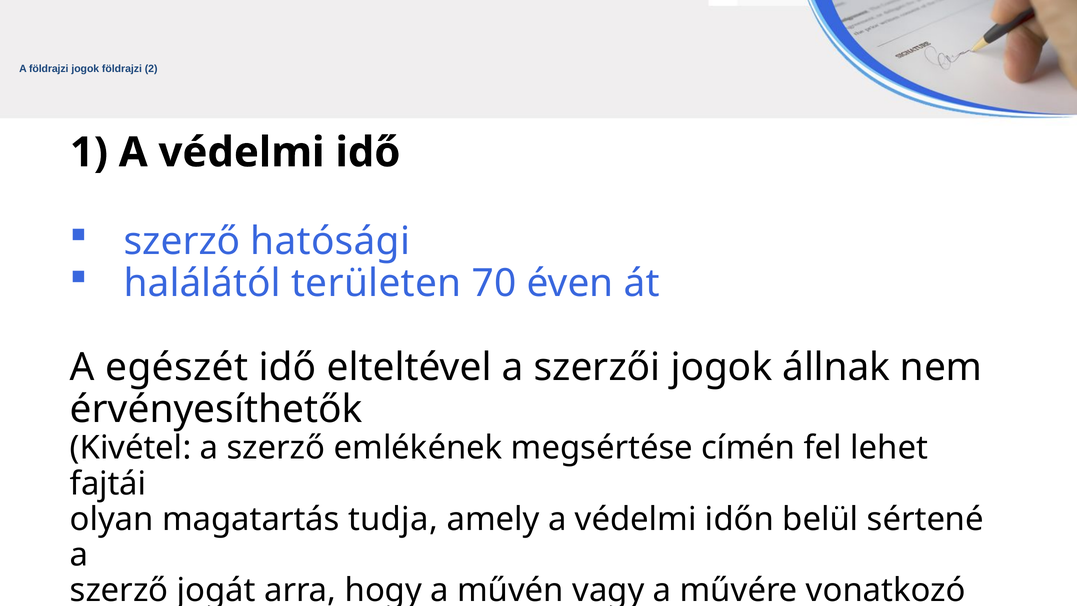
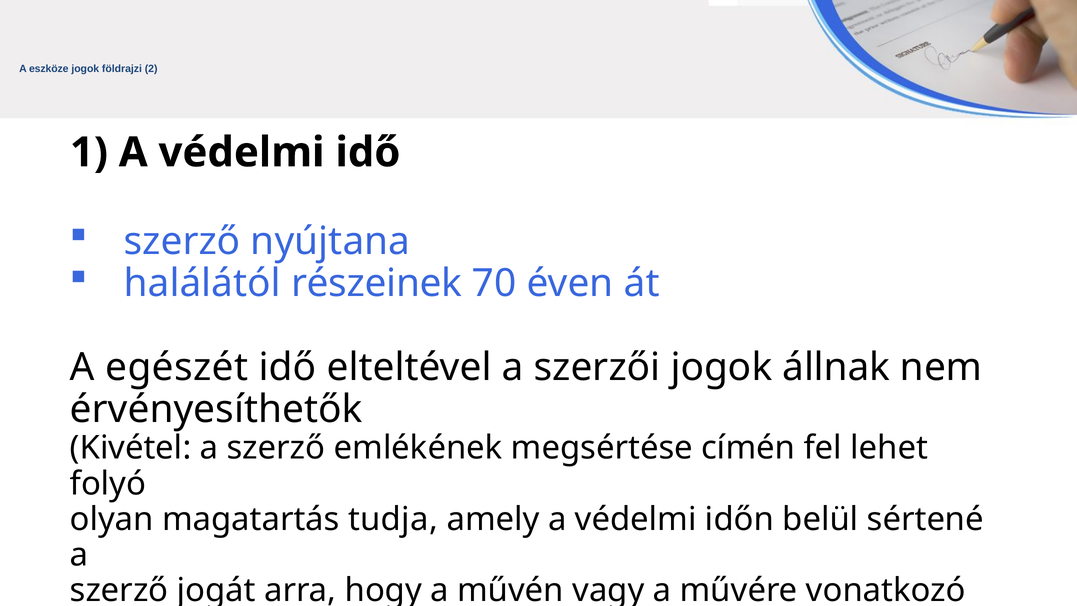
A földrajzi: földrajzi -> eszköze
hatósági: hatósági -> nyújtana
területen: területen -> részeinek
fajtái: fajtái -> folyó
